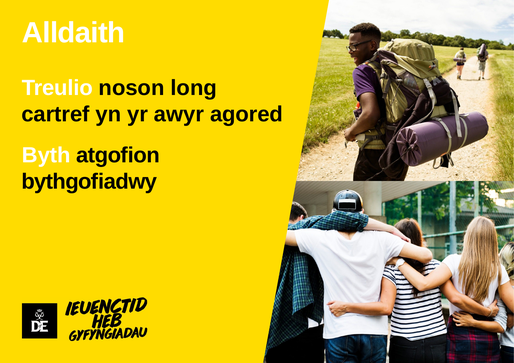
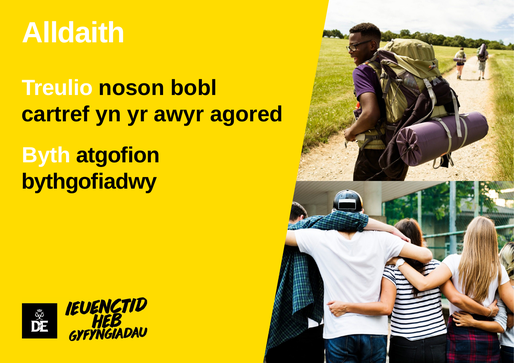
long: long -> bobl
